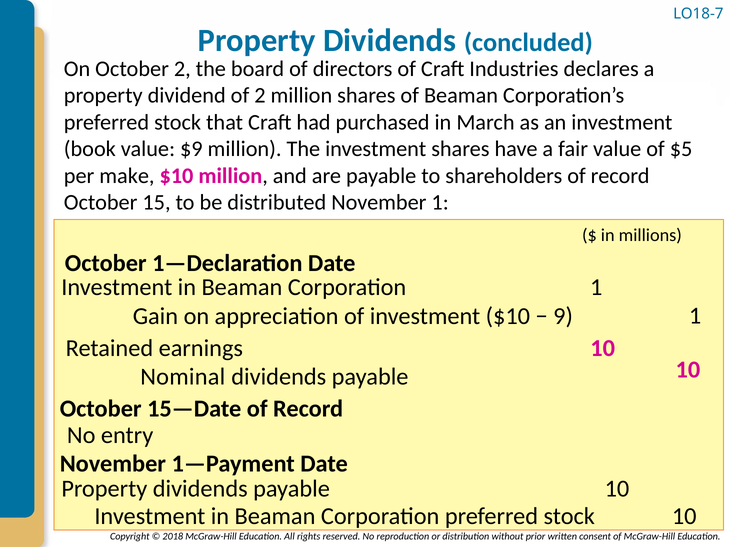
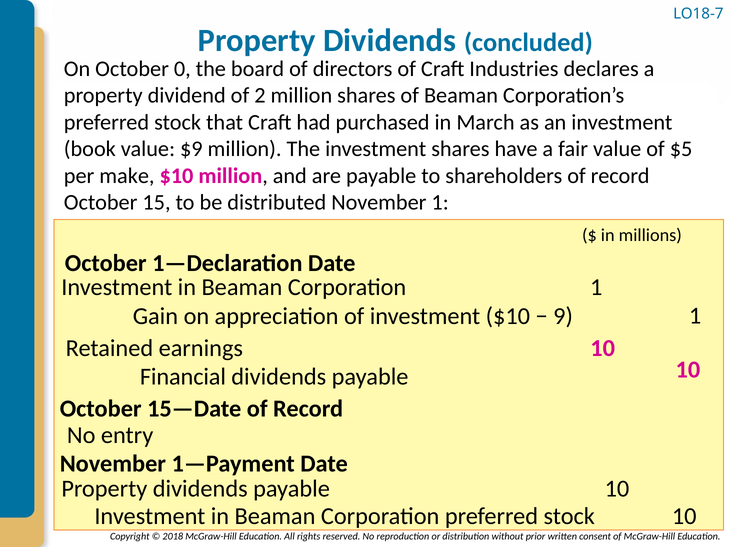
October 2: 2 -> 0
Nominal: Nominal -> Financial
